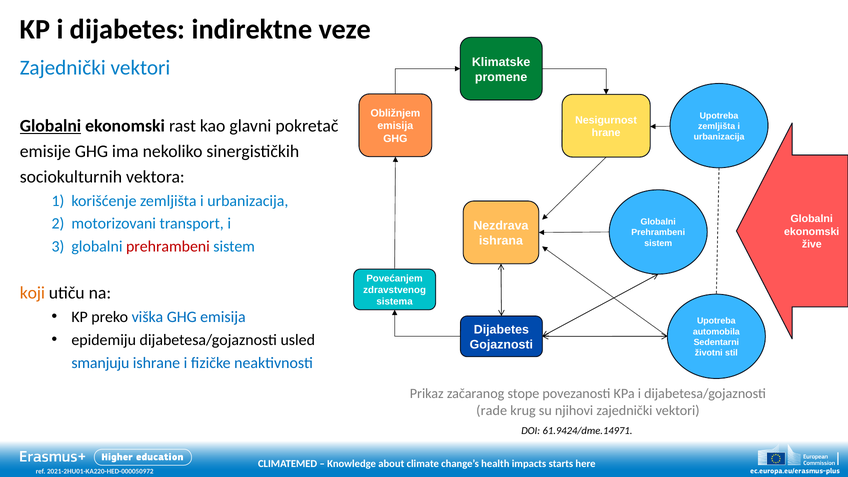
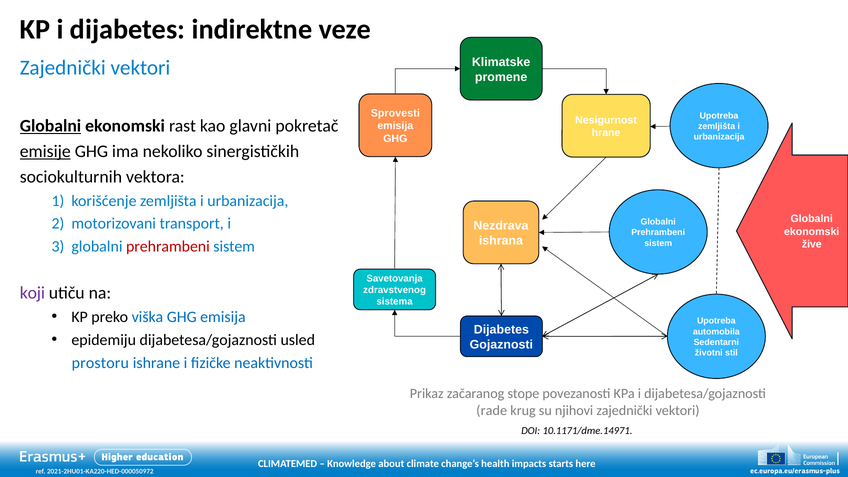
Obližnjem: Obližnjem -> Sprovesti
emisije underline: none -> present
Povećanjem: Povećanjem -> Savetovanja
koji colour: orange -> purple
smanjuju: smanjuju -> prostoru
61.9424/dme.14971: 61.9424/dme.14971 -> 10.1171/dme.14971
